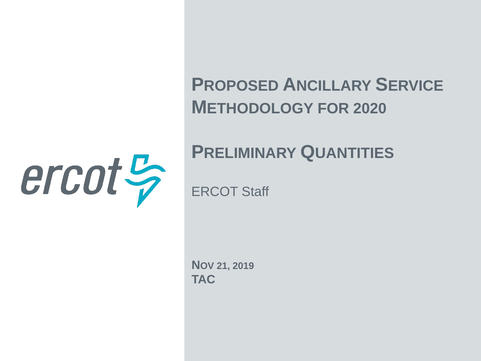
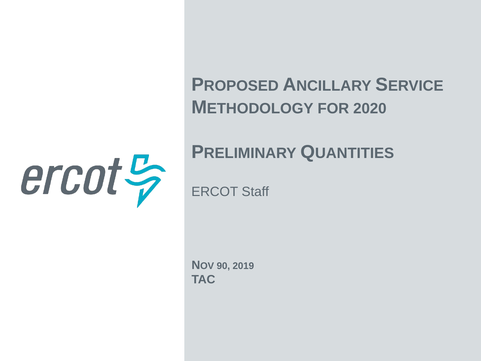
21: 21 -> 90
